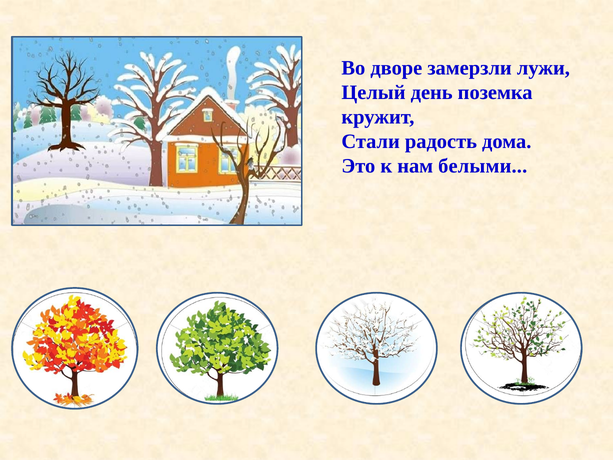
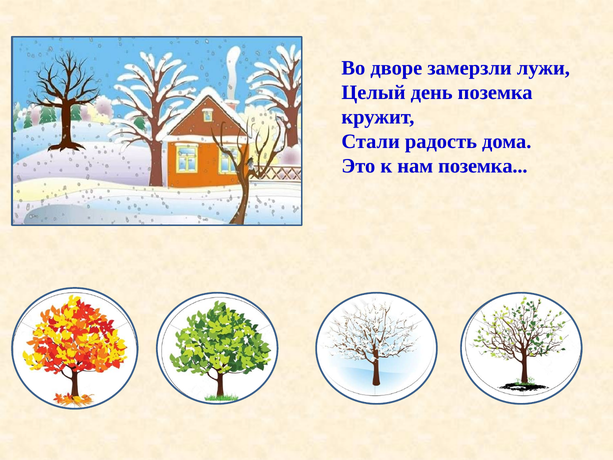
нам белыми: белыми -> поземка
